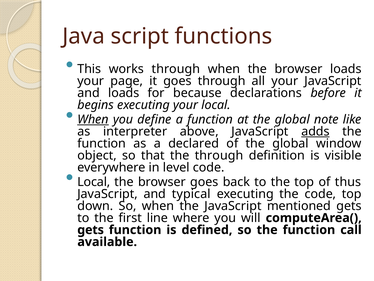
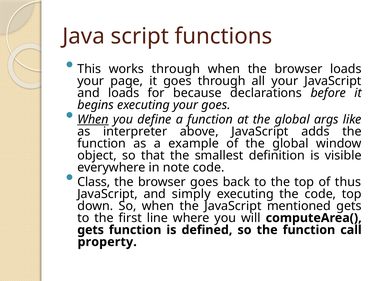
your local: local -> goes
note: note -> args
adds underline: present -> none
declared: declared -> example
the through: through -> smallest
level: level -> note
Local at (94, 182): Local -> Class
typical: typical -> simply
available: available -> property
